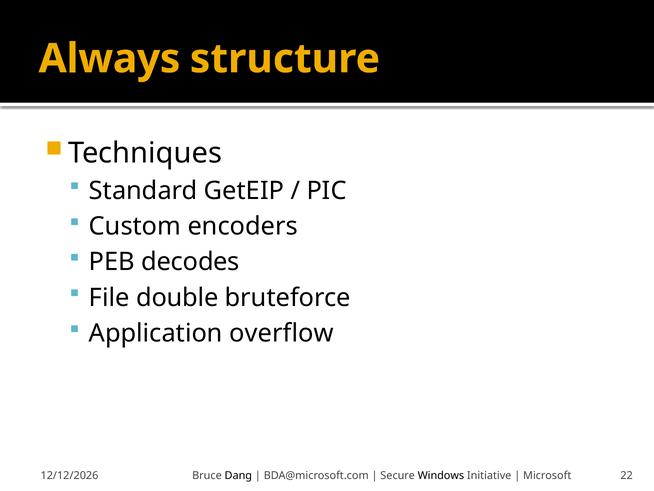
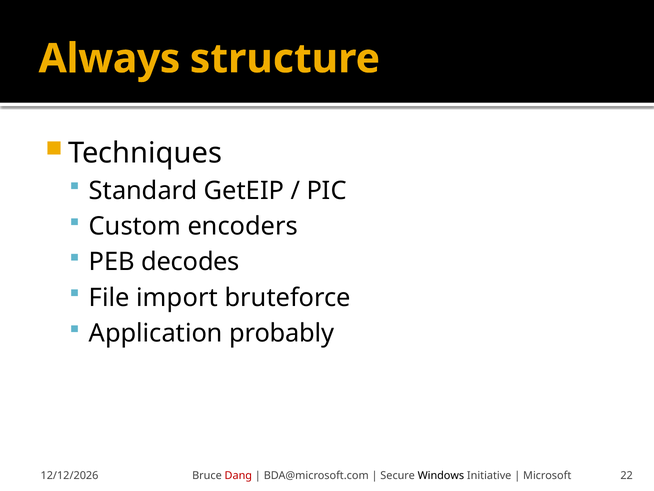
double: double -> import
overflow: overflow -> probably
Dang colour: black -> red
